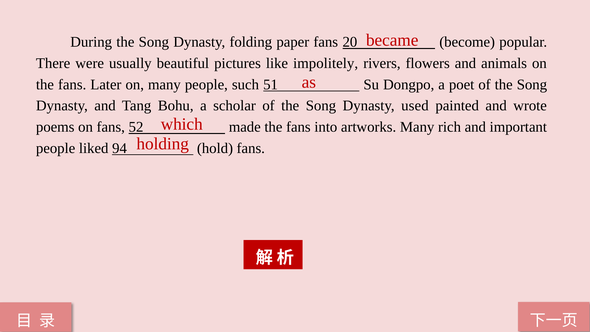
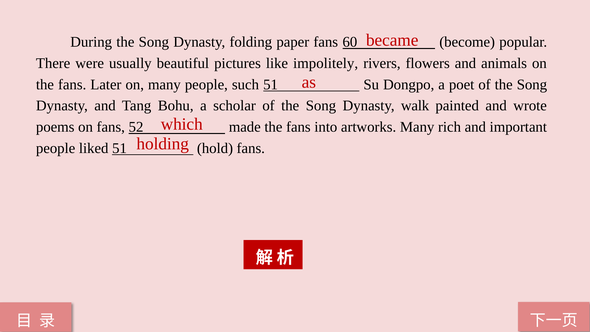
20: 20 -> 60
used: used -> walk
liked 94: 94 -> 51
